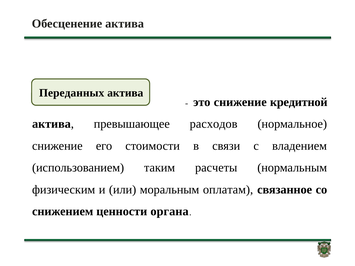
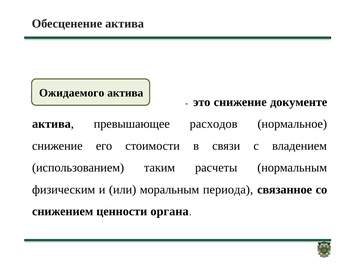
Переданных: Переданных -> Ожидаемого
кредитной: кредитной -> документе
оплатам: оплатам -> периода
